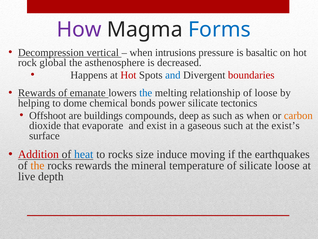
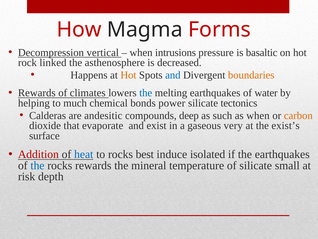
How colour: purple -> red
Forms colour: blue -> red
global: global -> linked
Hot at (128, 75) colour: red -> orange
boundaries colour: red -> orange
emanate: emanate -> climates
melting relationship: relationship -> earthquakes
of loose: loose -> water
dome: dome -> much
Offshoot: Offshoot -> Calderas
buildings: buildings -> andesitic
gaseous such: such -> very
size: size -> best
moving: moving -> isolated
the at (37, 165) colour: orange -> blue
silicate loose: loose -> small
live: live -> risk
